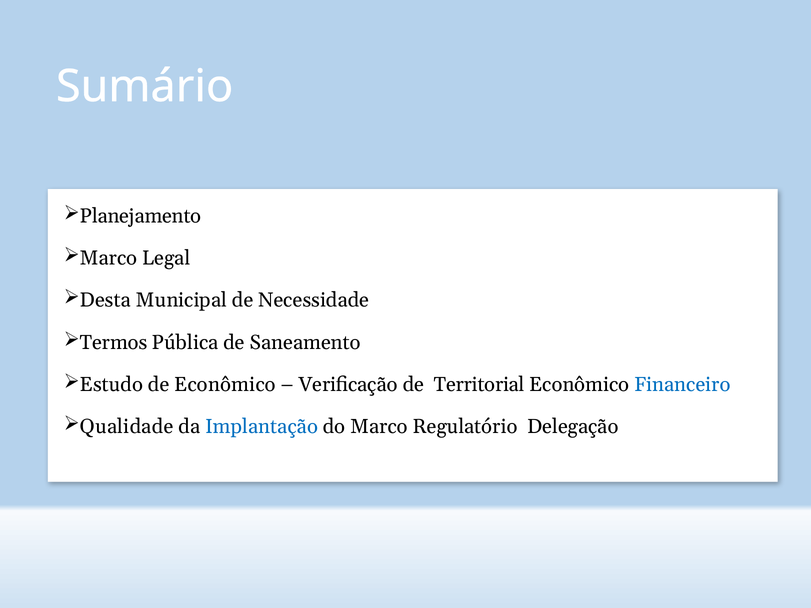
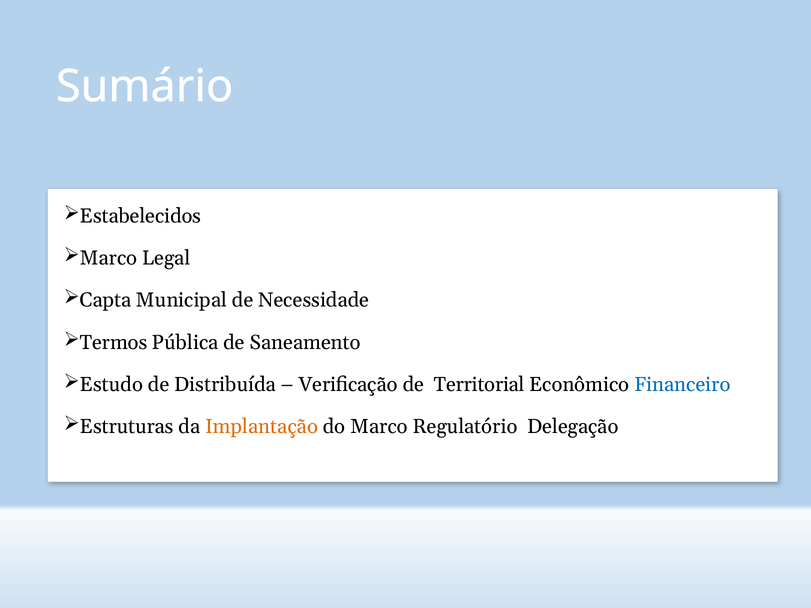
Planejamento: Planejamento -> Estabelecidos
Desta: Desta -> Capta
de Econômico: Econômico -> Distribuída
Qualidade: Qualidade -> Estruturas
Implantação colour: blue -> orange
